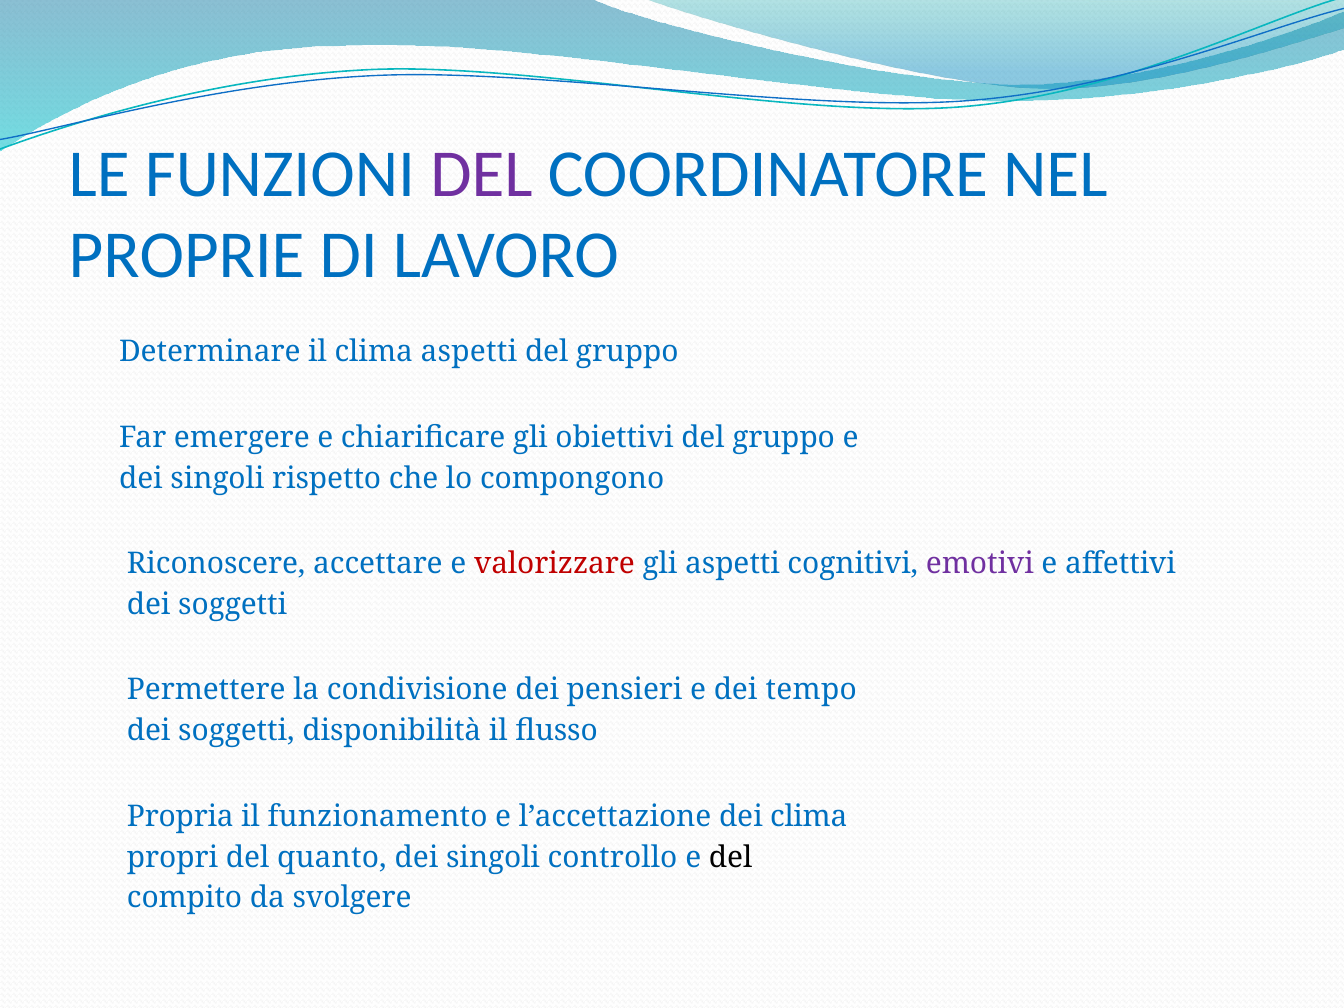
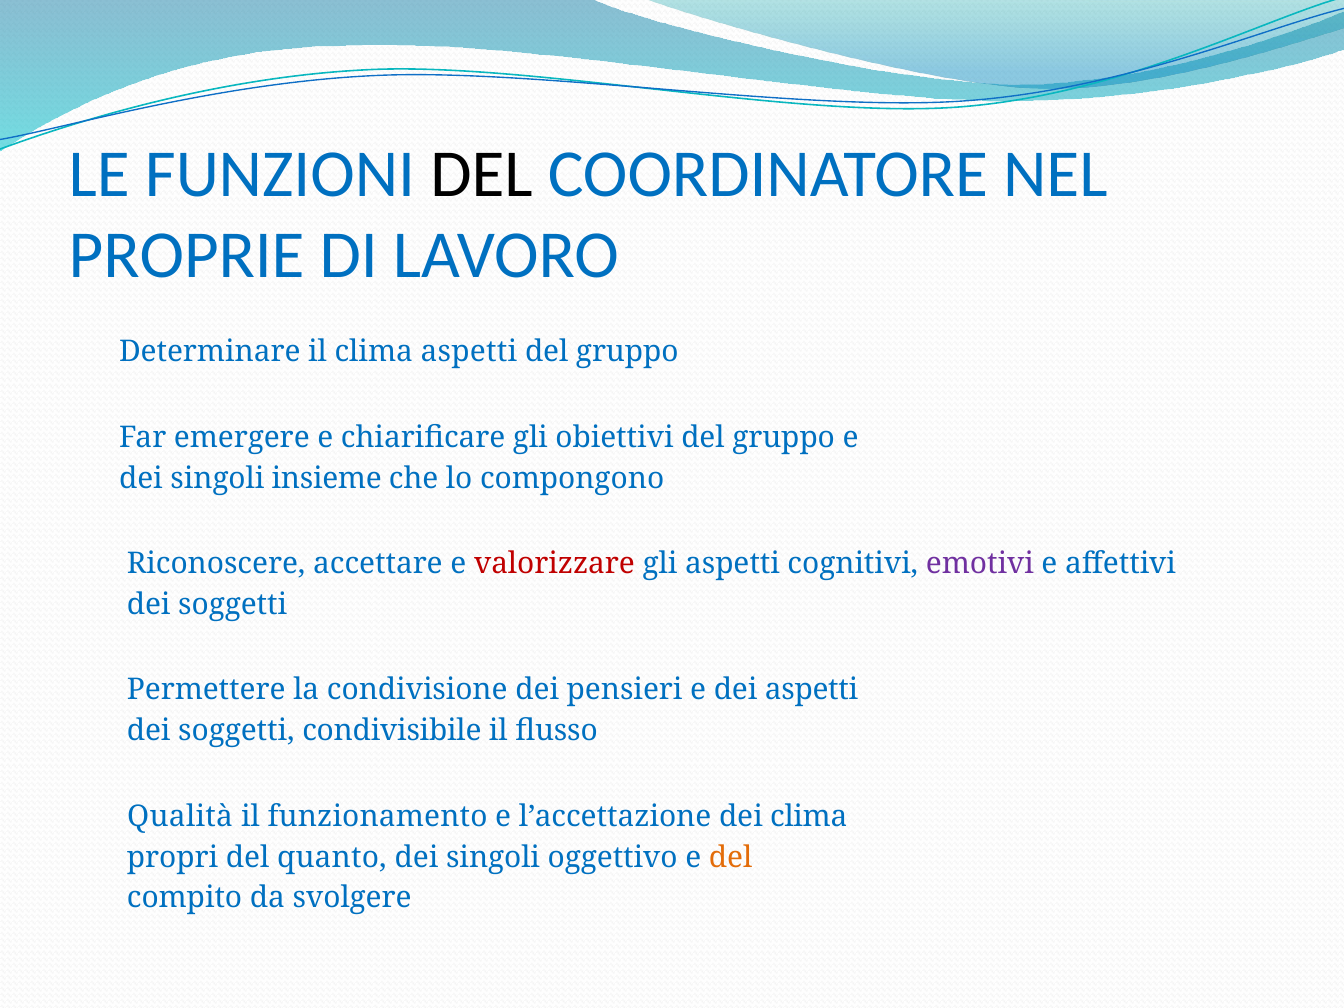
DEL at (481, 175) colour: purple -> black
rispetto: rispetto -> insieme
dei tempo: tempo -> aspetti
disponibilità: disponibilità -> condivisibile
Propria: Propria -> Qualità
controllo: controllo -> oggettivo
del at (731, 857) colour: black -> orange
